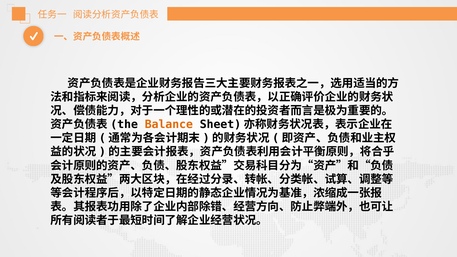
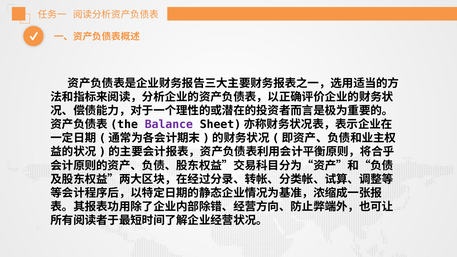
Balance colour: orange -> purple
